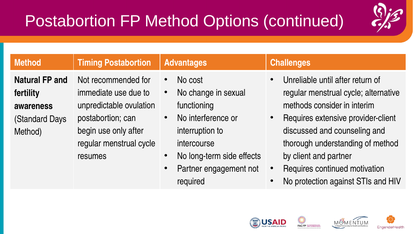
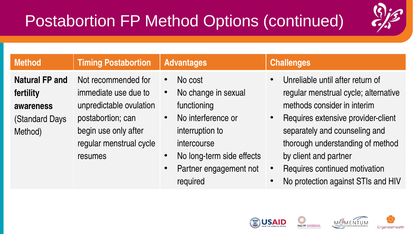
discussed: discussed -> separately
